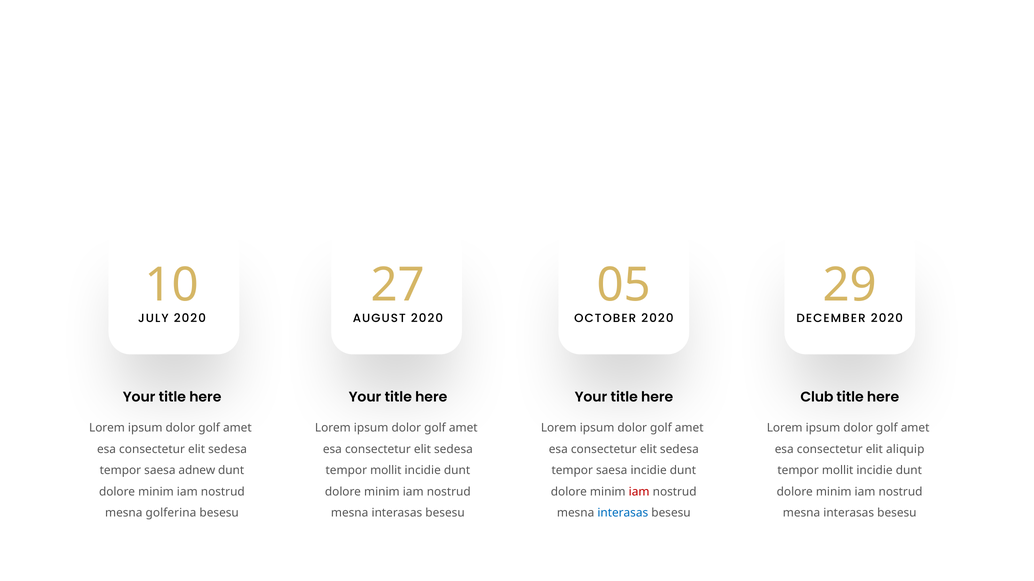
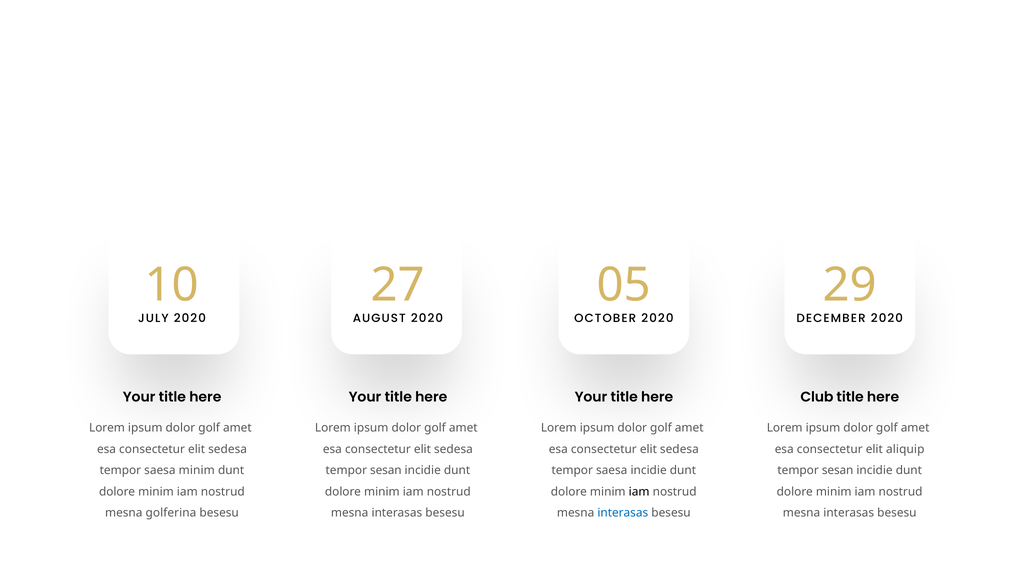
saesa adnew: adnew -> minim
mollit at (386, 471): mollit -> sesan
mollit at (838, 471): mollit -> sesan
iam at (639, 492) colour: red -> black
